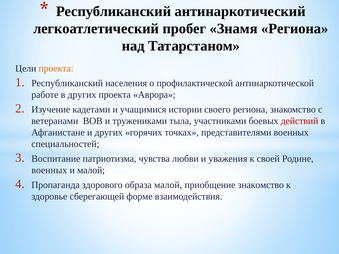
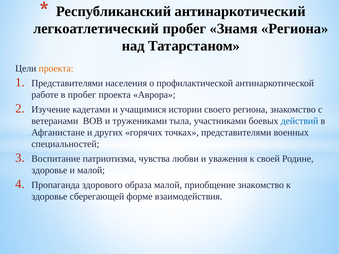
Республиканский at (67, 83): Республиканский -> Представителями
в других: других -> пробег
действий colour: red -> blue
военных at (49, 170): военных -> здоровье
